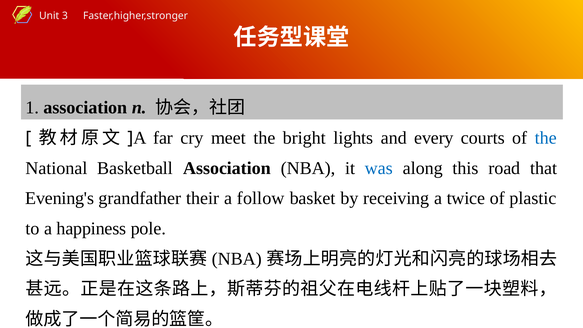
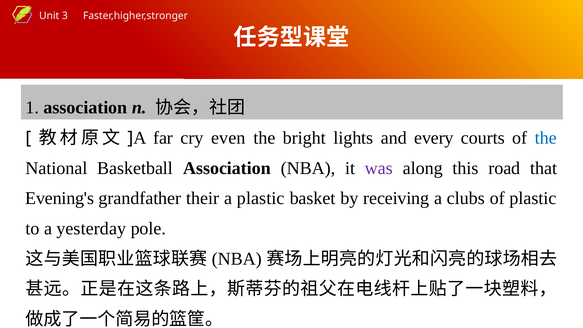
meet: meet -> even
was colour: blue -> purple
a follow: follow -> plastic
twice: twice -> clubs
happiness: happiness -> yesterday
